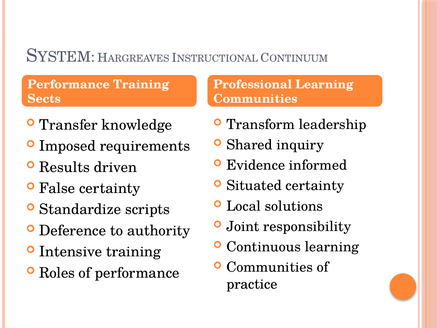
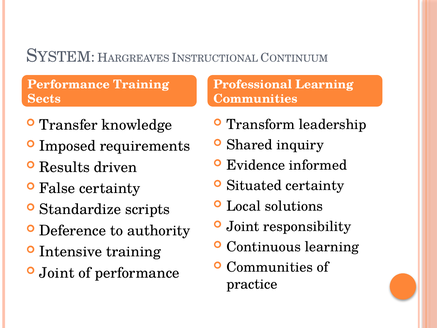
Roles at (57, 273): Roles -> Joint
